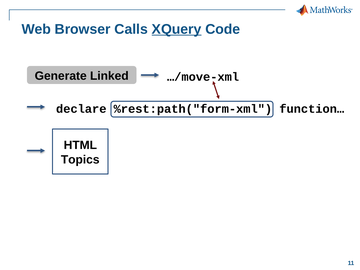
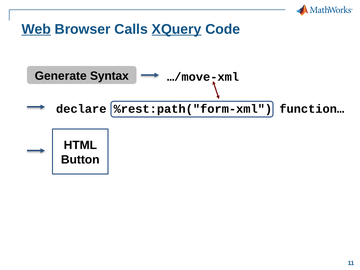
Web underline: none -> present
Linked: Linked -> Syntax
Topics: Topics -> Button
